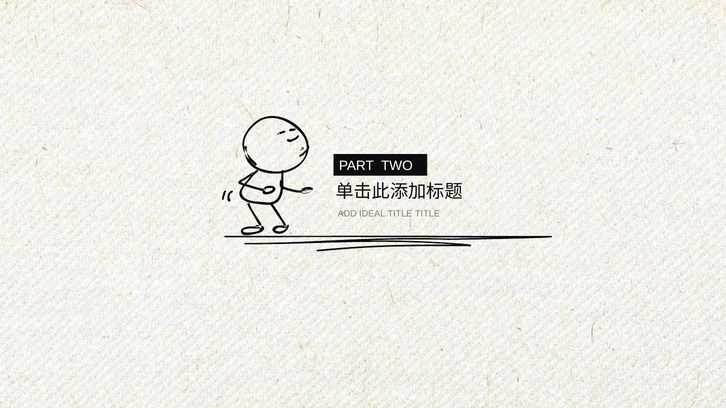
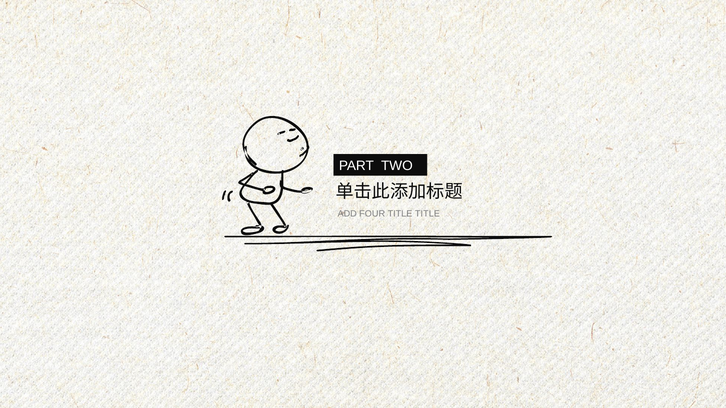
IDEAL: IDEAL -> FOUR
